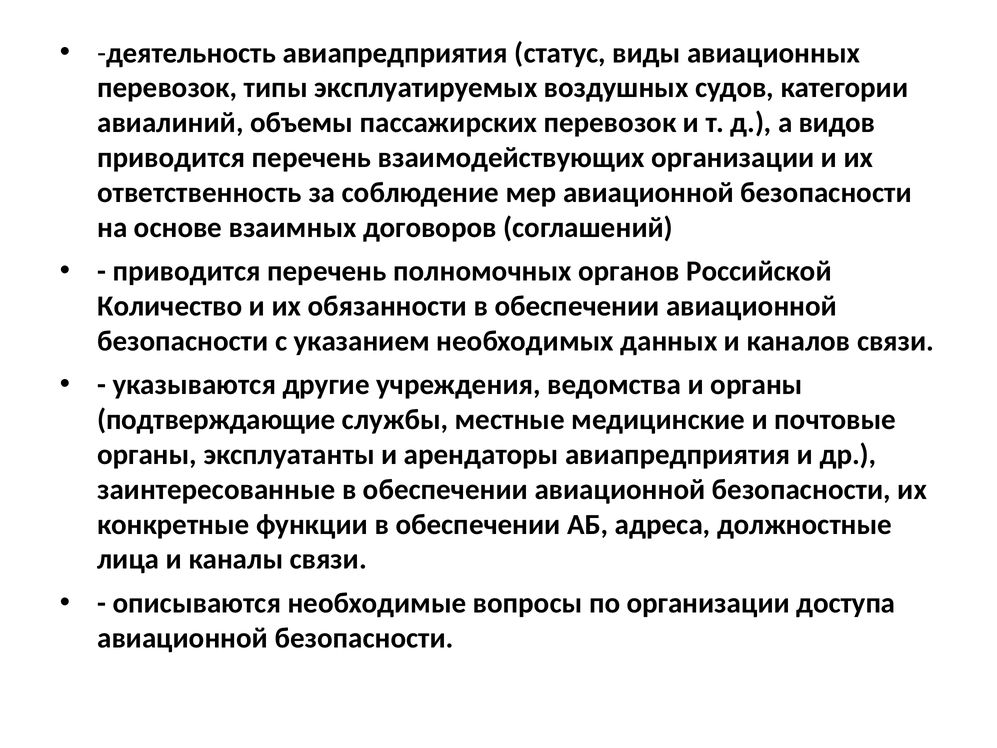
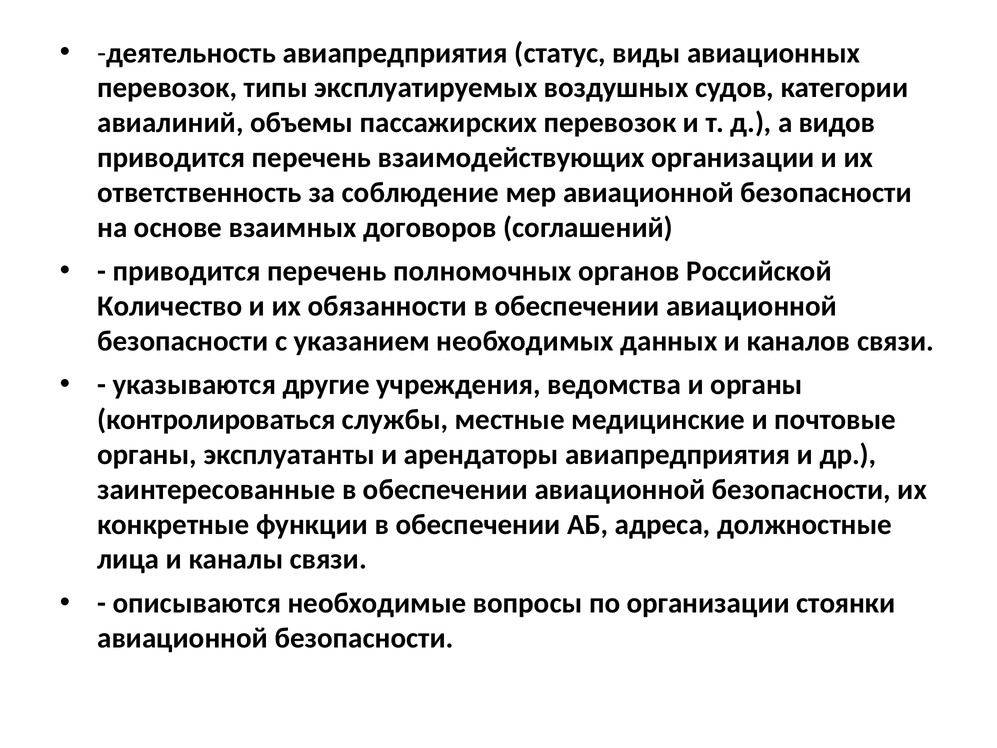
подтверждающие: подтверждающие -> контролироваться
доступа: доступа -> стоянки
